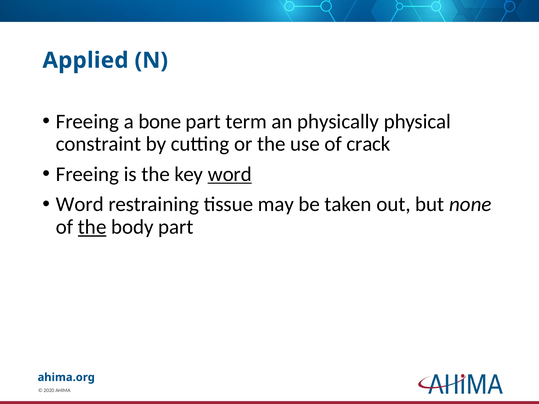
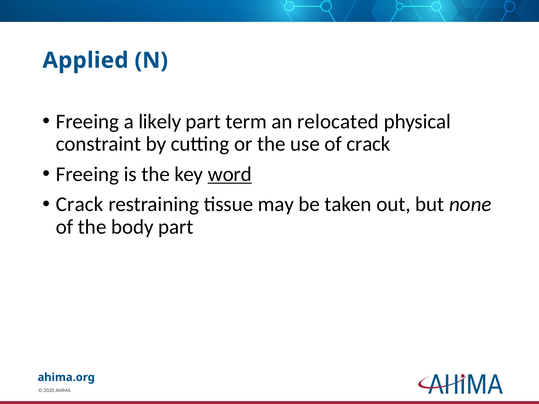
bone: bone -> likely
physically: physically -> relocated
Word at (80, 204): Word -> Crack
the at (92, 227) underline: present -> none
